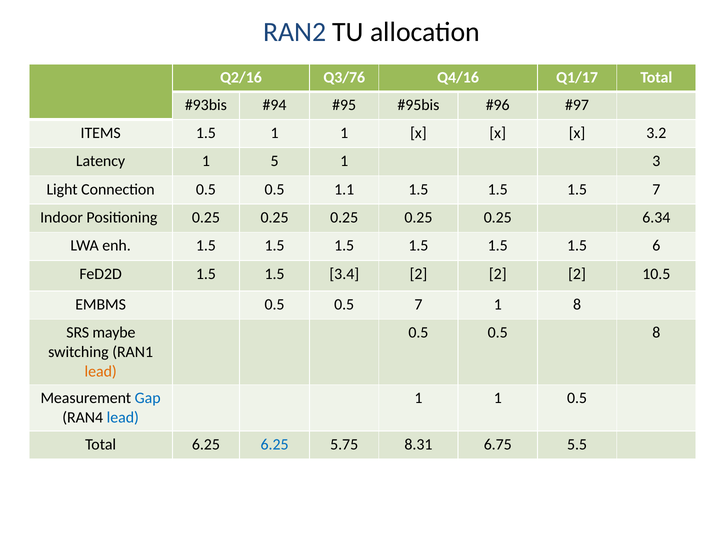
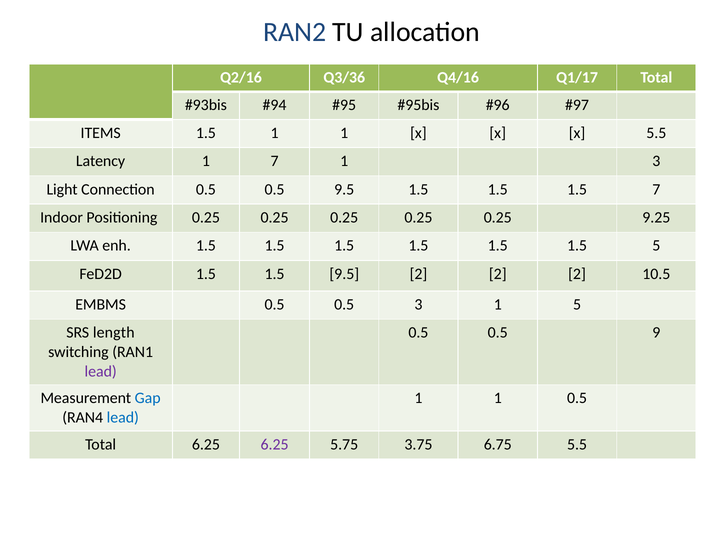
Q3/76: Q3/76 -> Q3/36
x 3.2: 3.2 -> 5.5
1 5: 5 -> 7
0.5 1.1: 1.1 -> 9.5
6.34: 6.34 -> 9.25
1.5 6: 6 -> 5
1.5 3.4: 3.4 -> 9.5
0.5 7: 7 -> 3
1 8: 8 -> 5
maybe: maybe -> length
0.5 8: 8 -> 9
lead at (101, 371) colour: orange -> purple
6.25 at (275, 444) colour: blue -> purple
8.31: 8.31 -> 3.75
